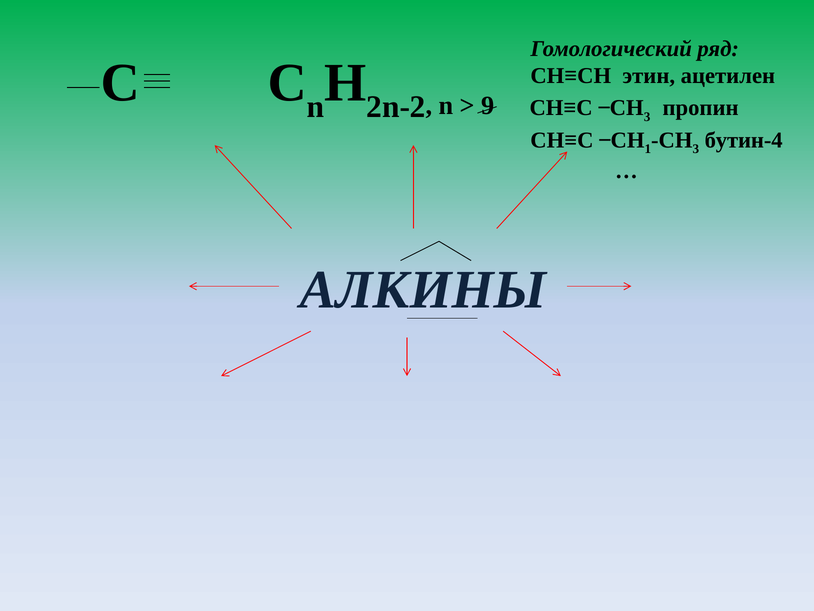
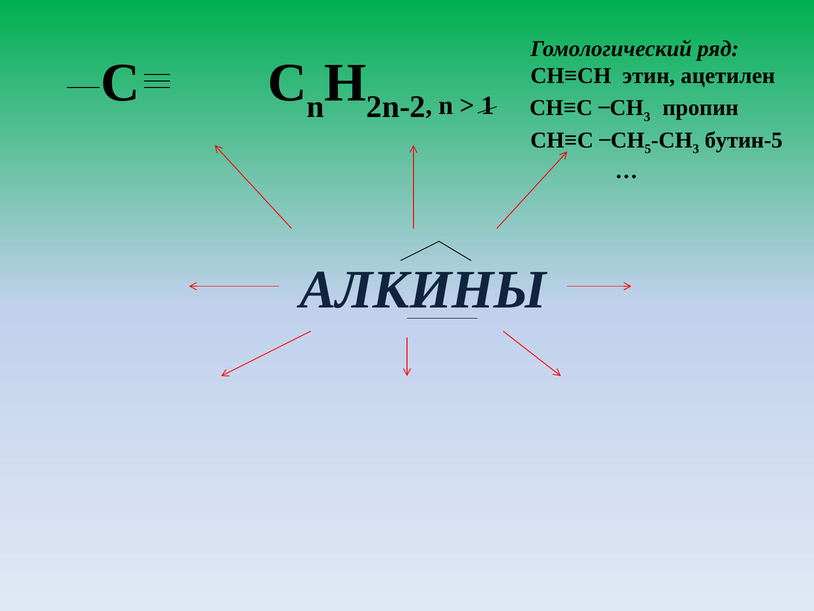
9: 9 -> 1
1: 1 -> 5
бутин-4: бутин-4 -> бутин-5
